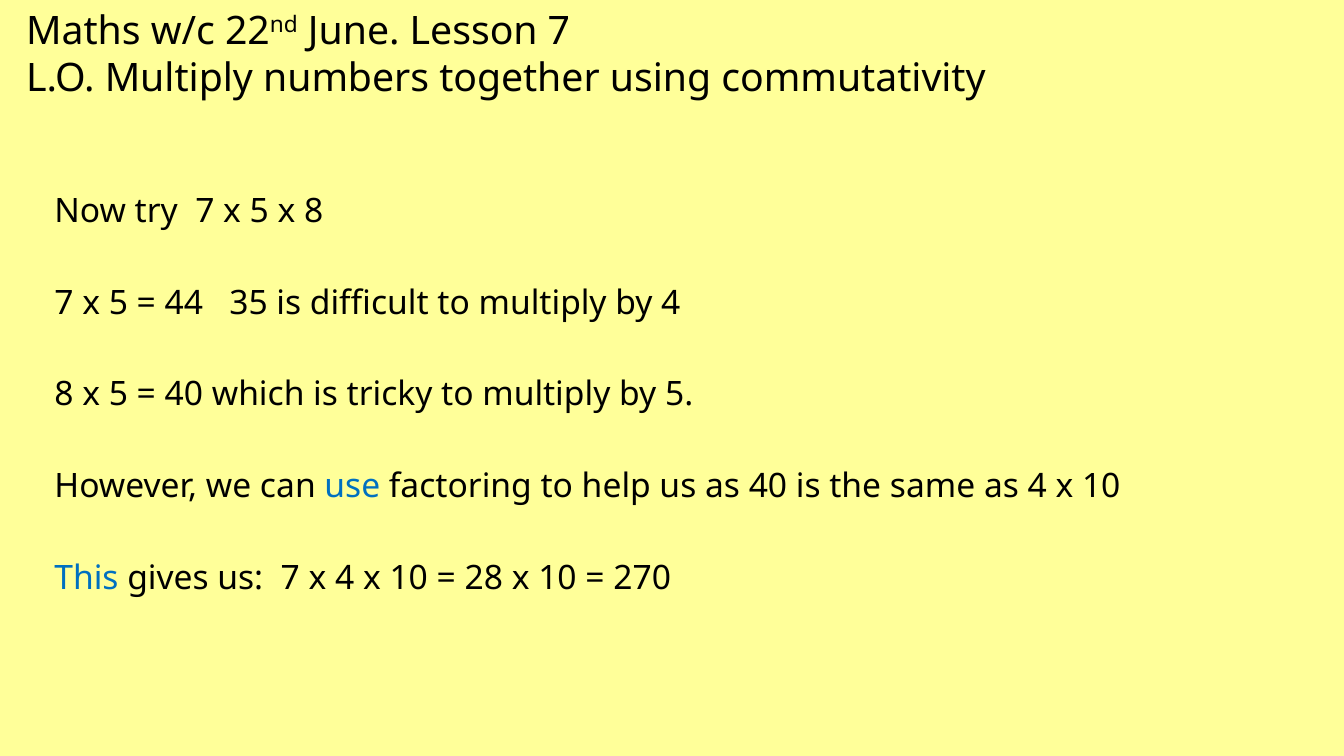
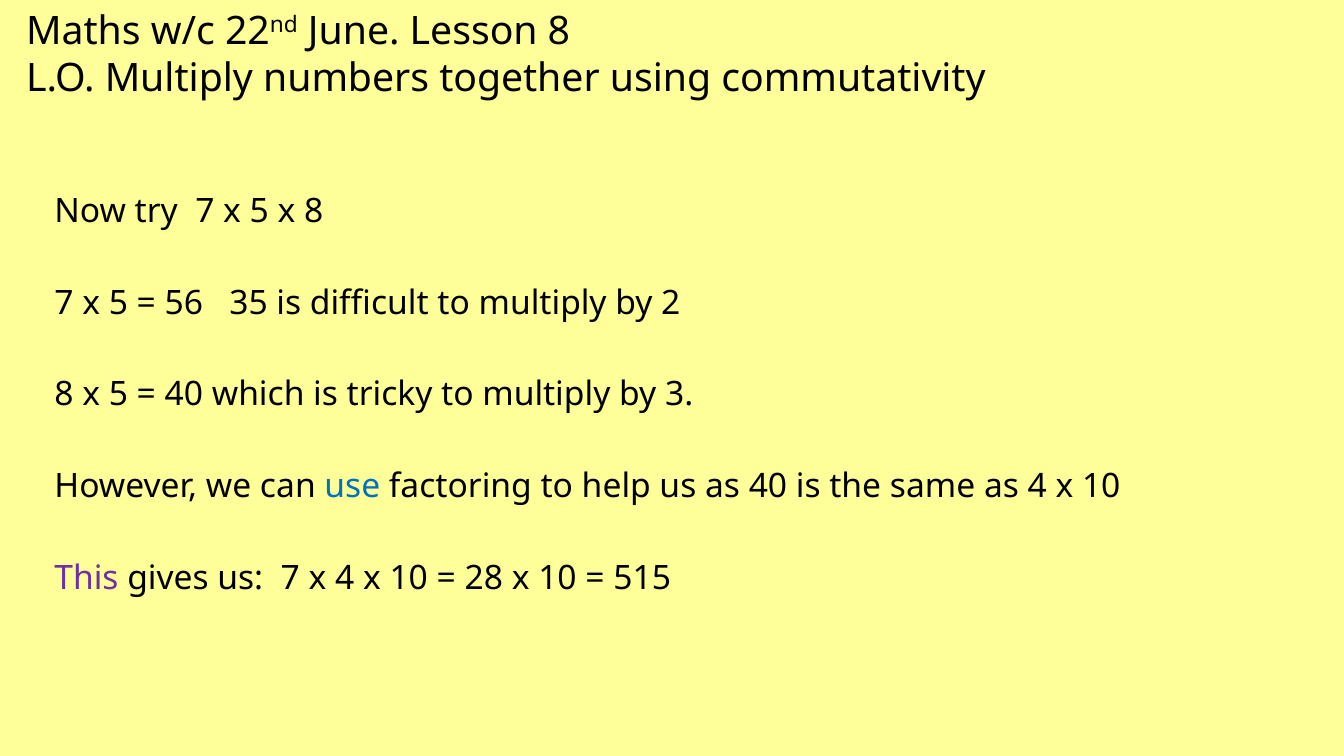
Lesson 7: 7 -> 8
44: 44 -> 56
by 4: 4 -> 2
by 5: 5 -> 3
This colour: blue -> purple
270: 270 -> 515
